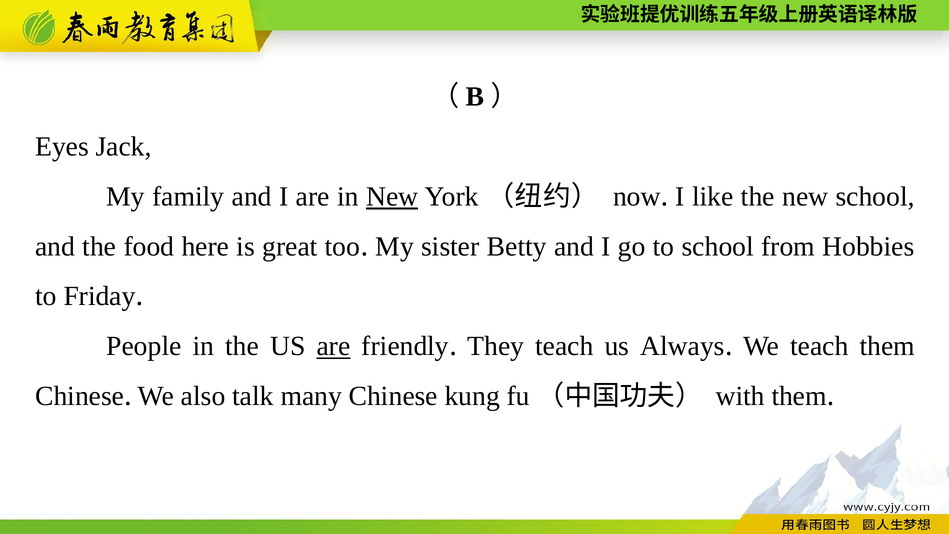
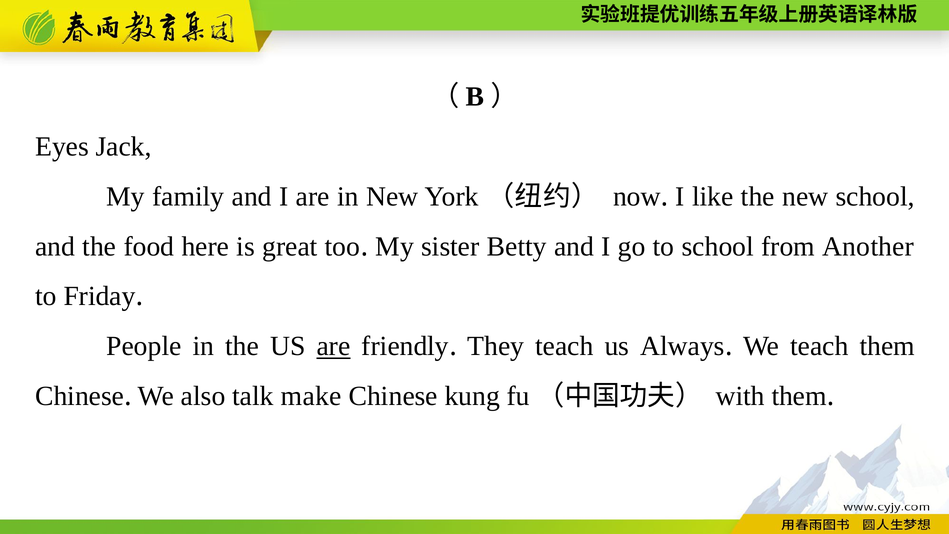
New at (392, 197) underline: present -> none
Hobbies: Hobbies -> Another
many: many -> make
